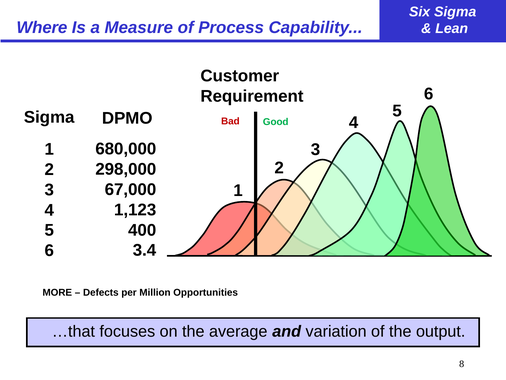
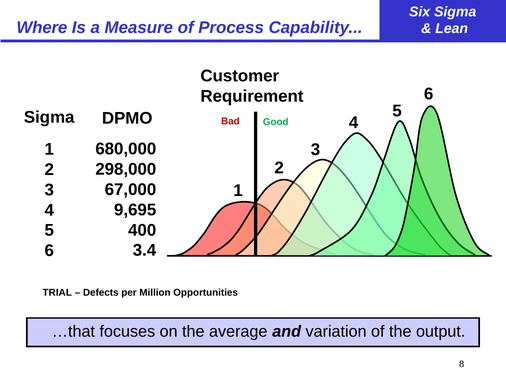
1,123: 1,123 -> 9,695
MORE: MORE -> TRIAL
